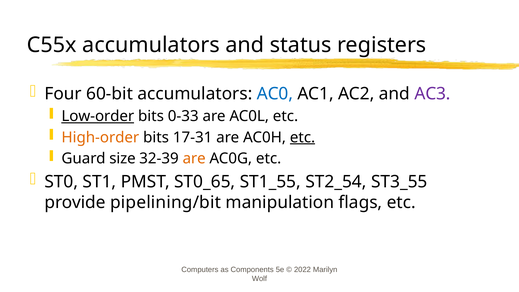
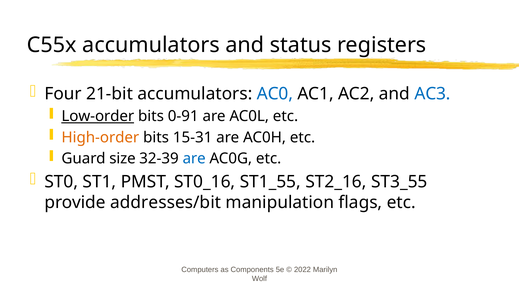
60-bit: 60-bit -> 21-bit
AC3 colour: purple -> blue
0-33: 0-33 -> 0-91
17-31: 17-31 -> 15-31
etc at (303, 137) underline: present -> none
are at (194, 159) colour: orange -> blue
ST0_65: ST0_65 -> ST0_16
ST2_54: ST2_54 -> ST2_16
pipelining/bit: pipelining/bit -> addresses/bit
